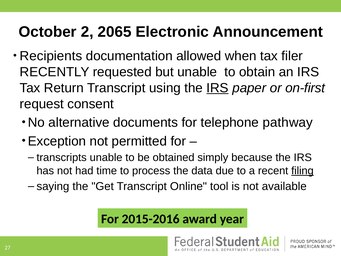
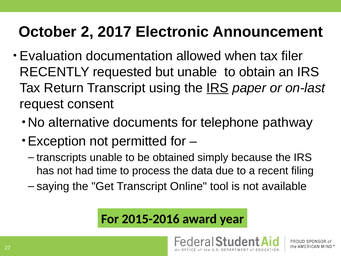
2065: 2065 -> 2017
Recipients: Recipients -> Evaluation
on-first: on-first -> on-last
filing underline: present -> none
